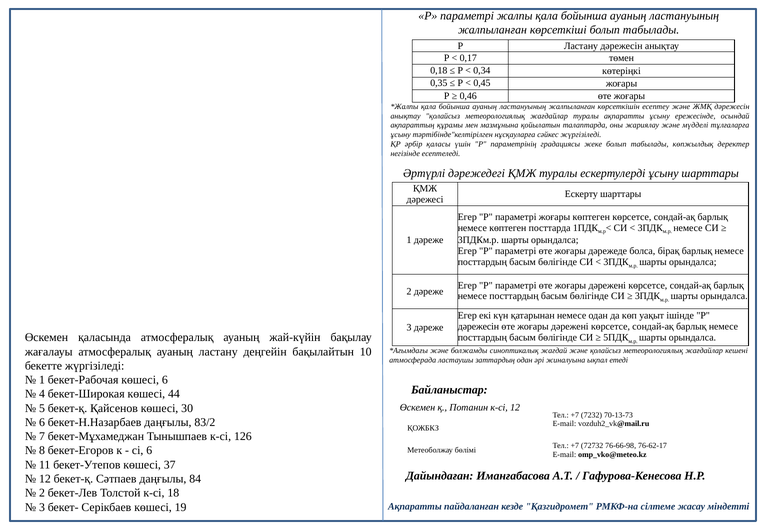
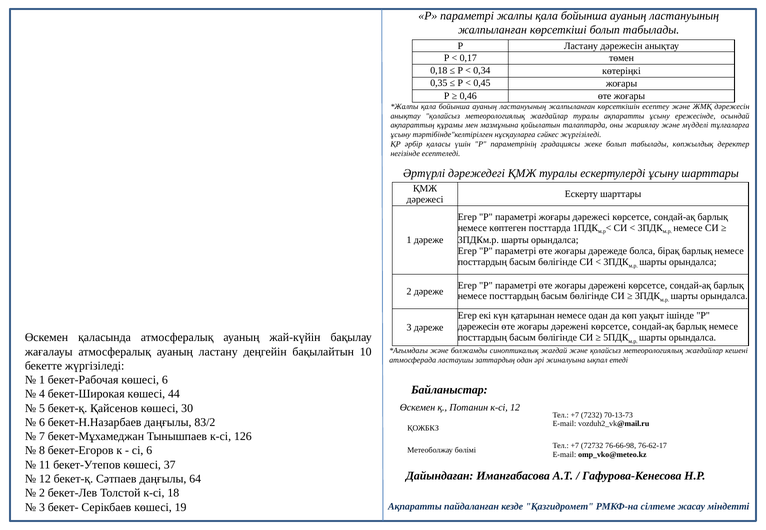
жоғары көптеген: көптеген -> дәрежесі
84: 84 -> 64
